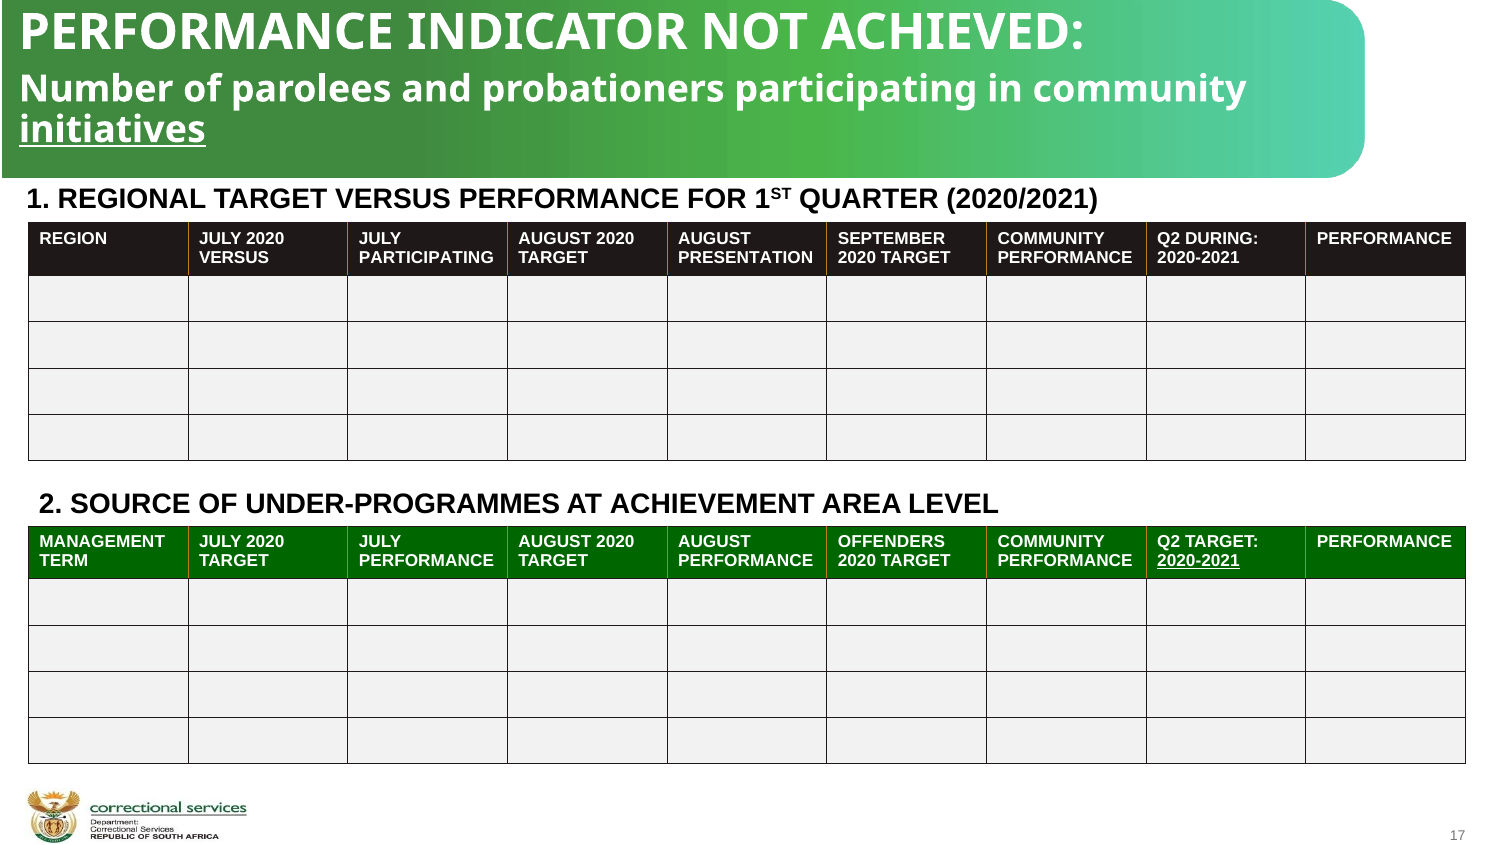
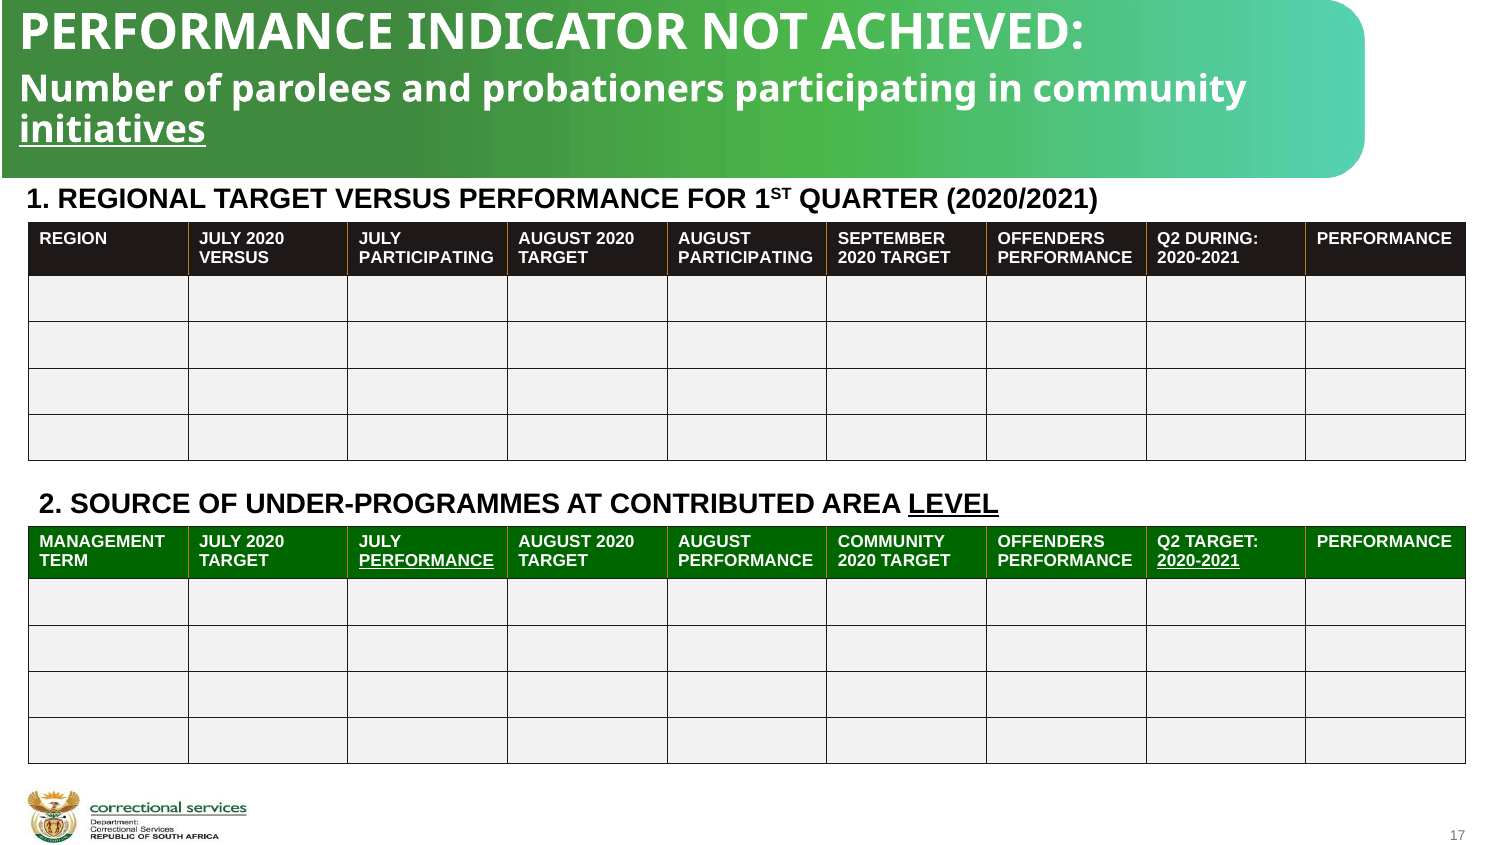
COMMUNITY at (1051, 238): COMMUNITY -> OFFENDERS
PRESENTATION at (746, 258): PRESENTATION -> PARTICIPATING
ACHIEVEMENT: ACHIEVEMENT -> CONTRIBUTED
LEVEL underline: none -> present
OFFENDERS at (891, 542): OFFENDERS -> COMMUNITY
COMMUNITY at (1051, 542): COMMUNITY -> OFFENDERS
PERFORMANCE at (426, 561) underline: none -> present
